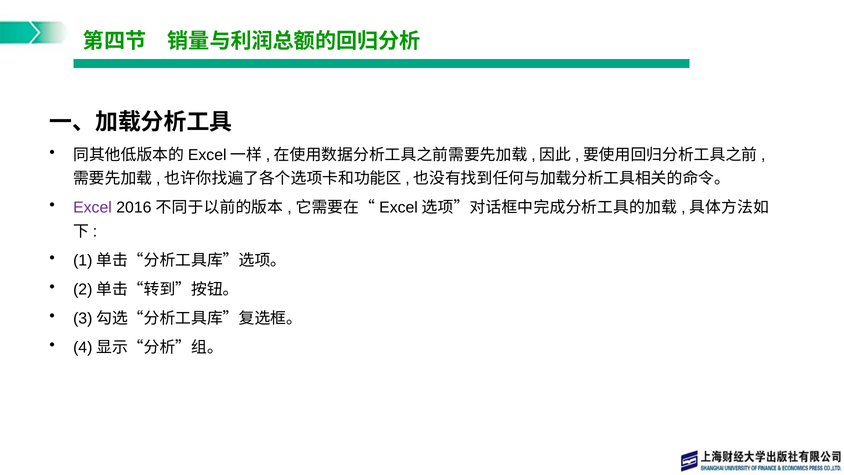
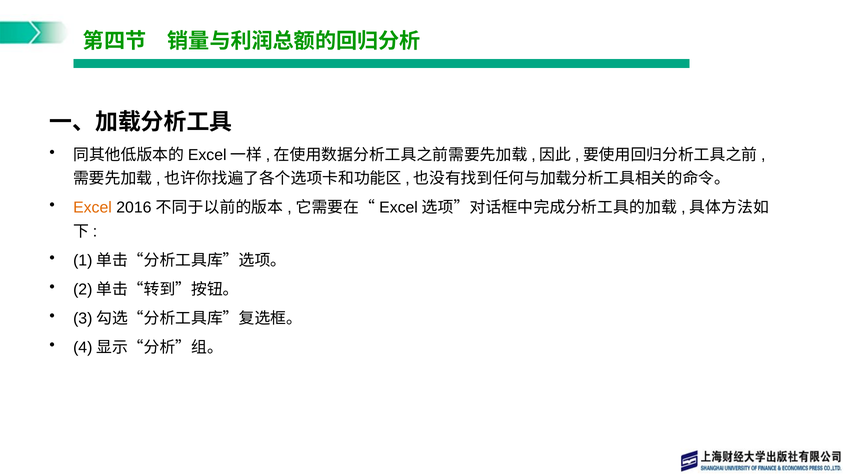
Excel colour: purple -> orange
